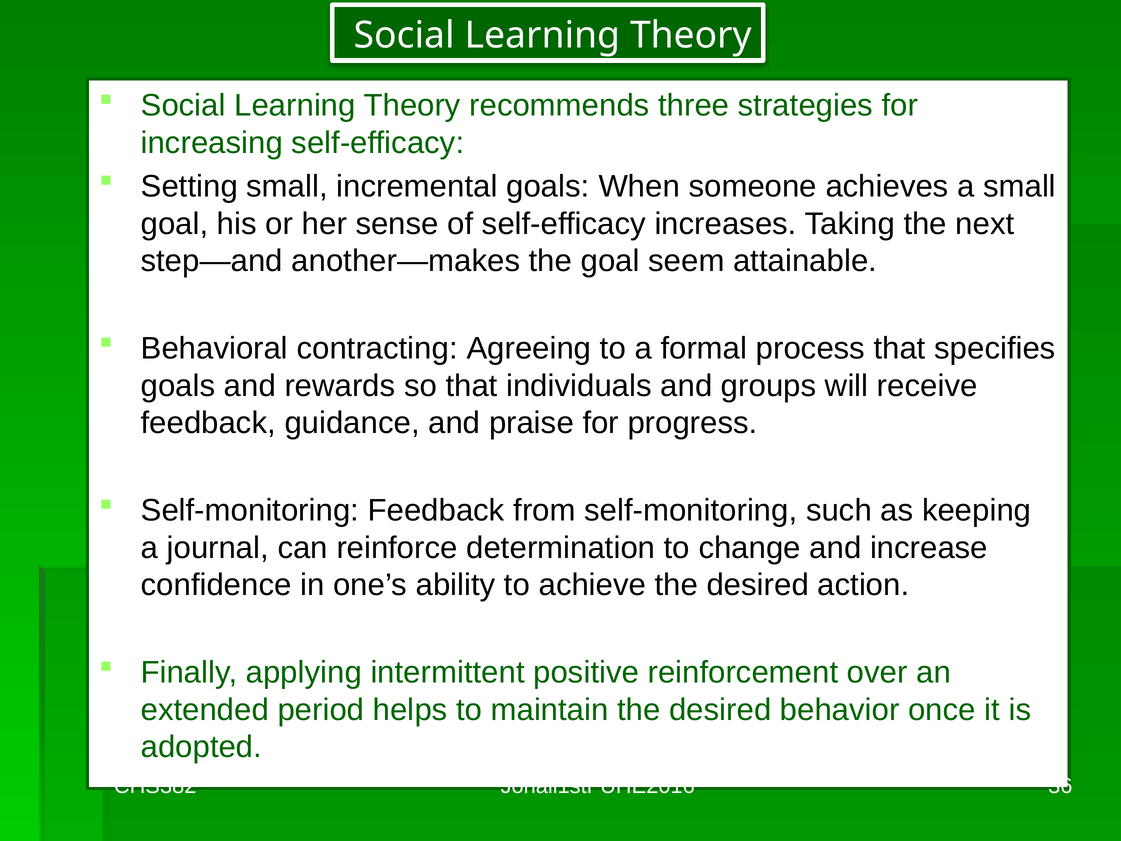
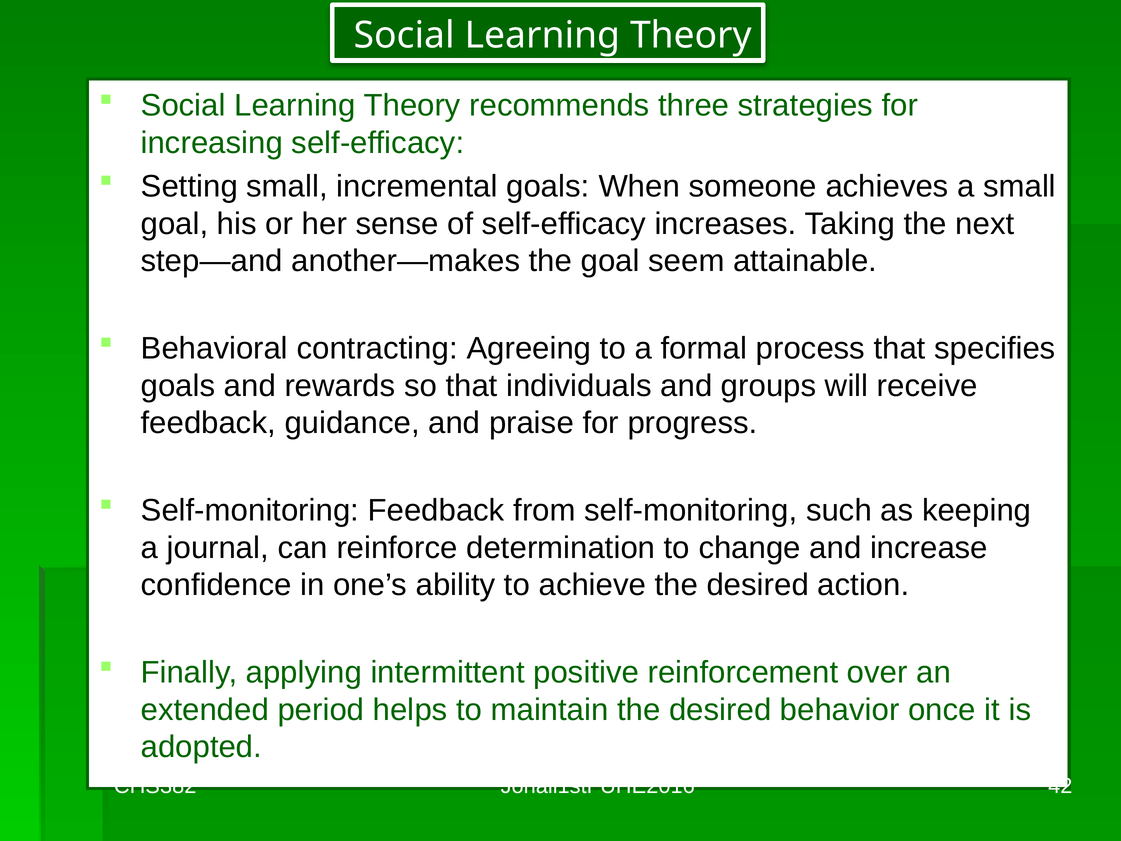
36: 36 -> 42
